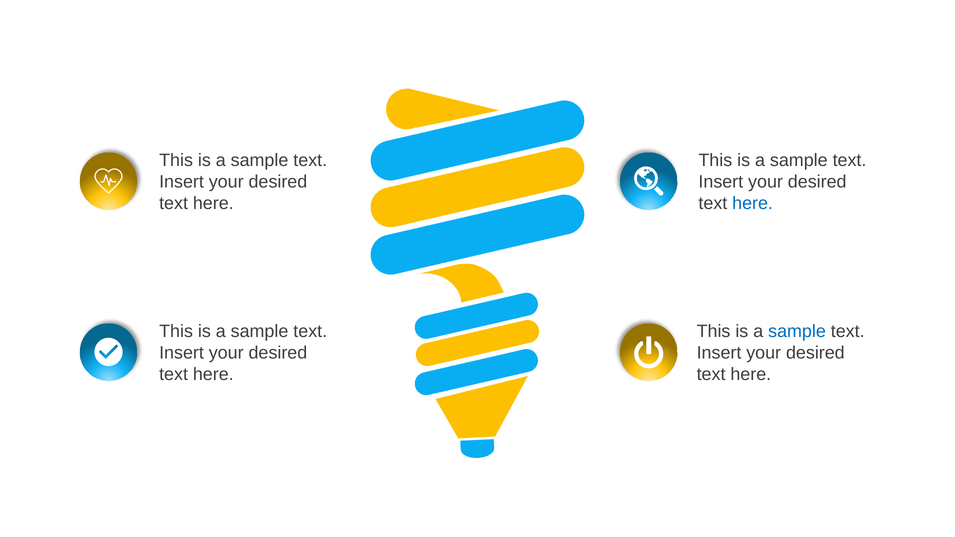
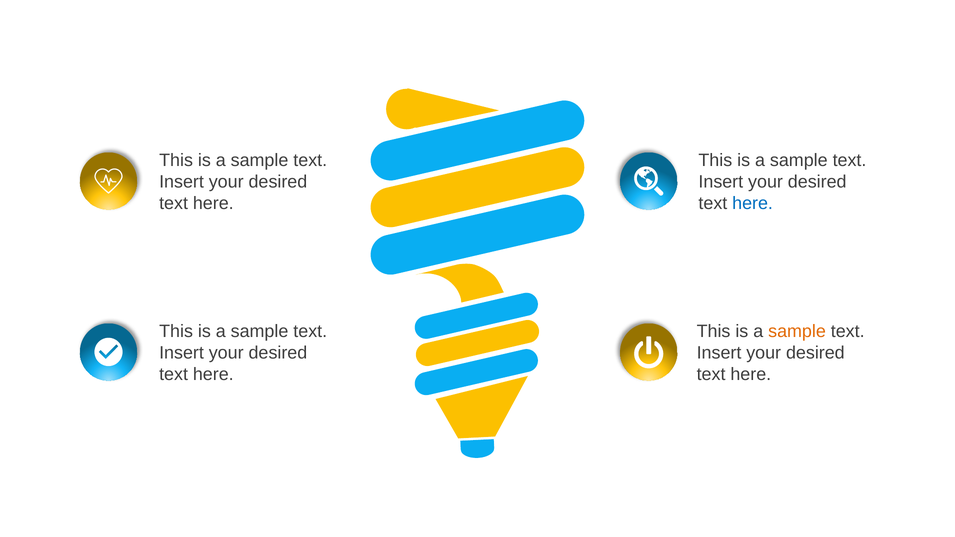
sample at (797, 331) colour: blue -> orange
